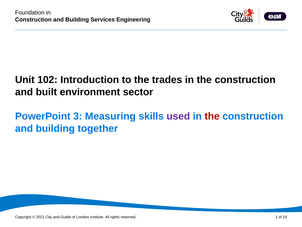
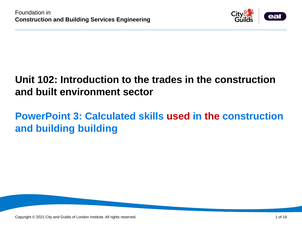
Measuring: Measuring -> Calculated
used colour: purple -> red
building together: together -> building
